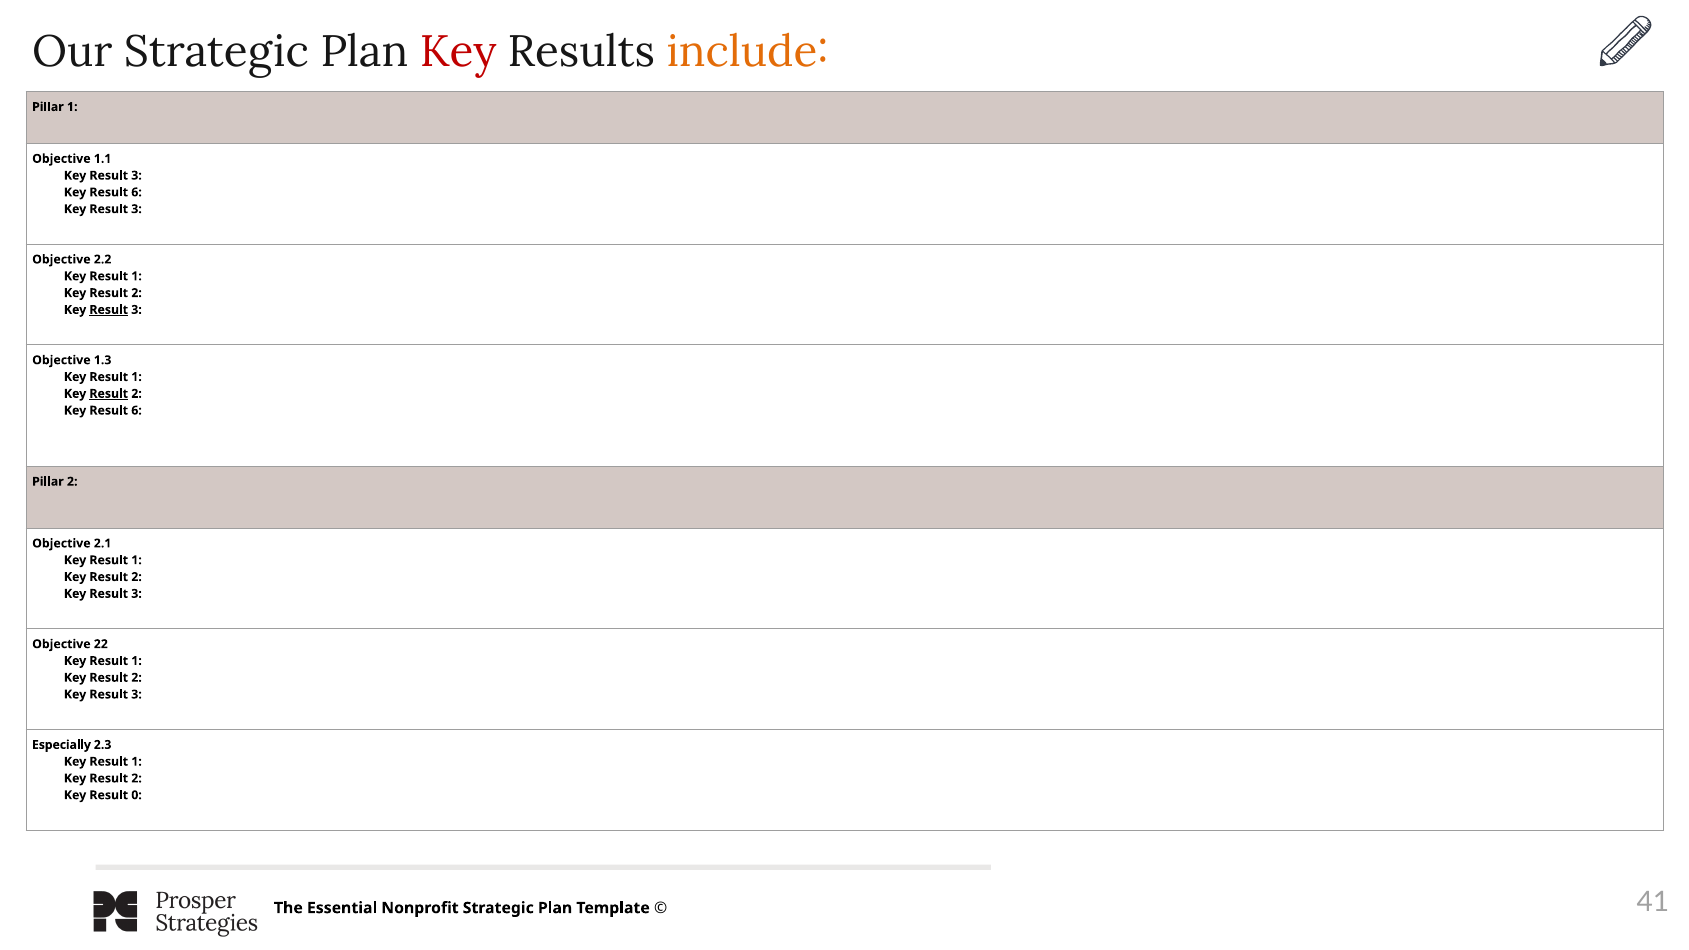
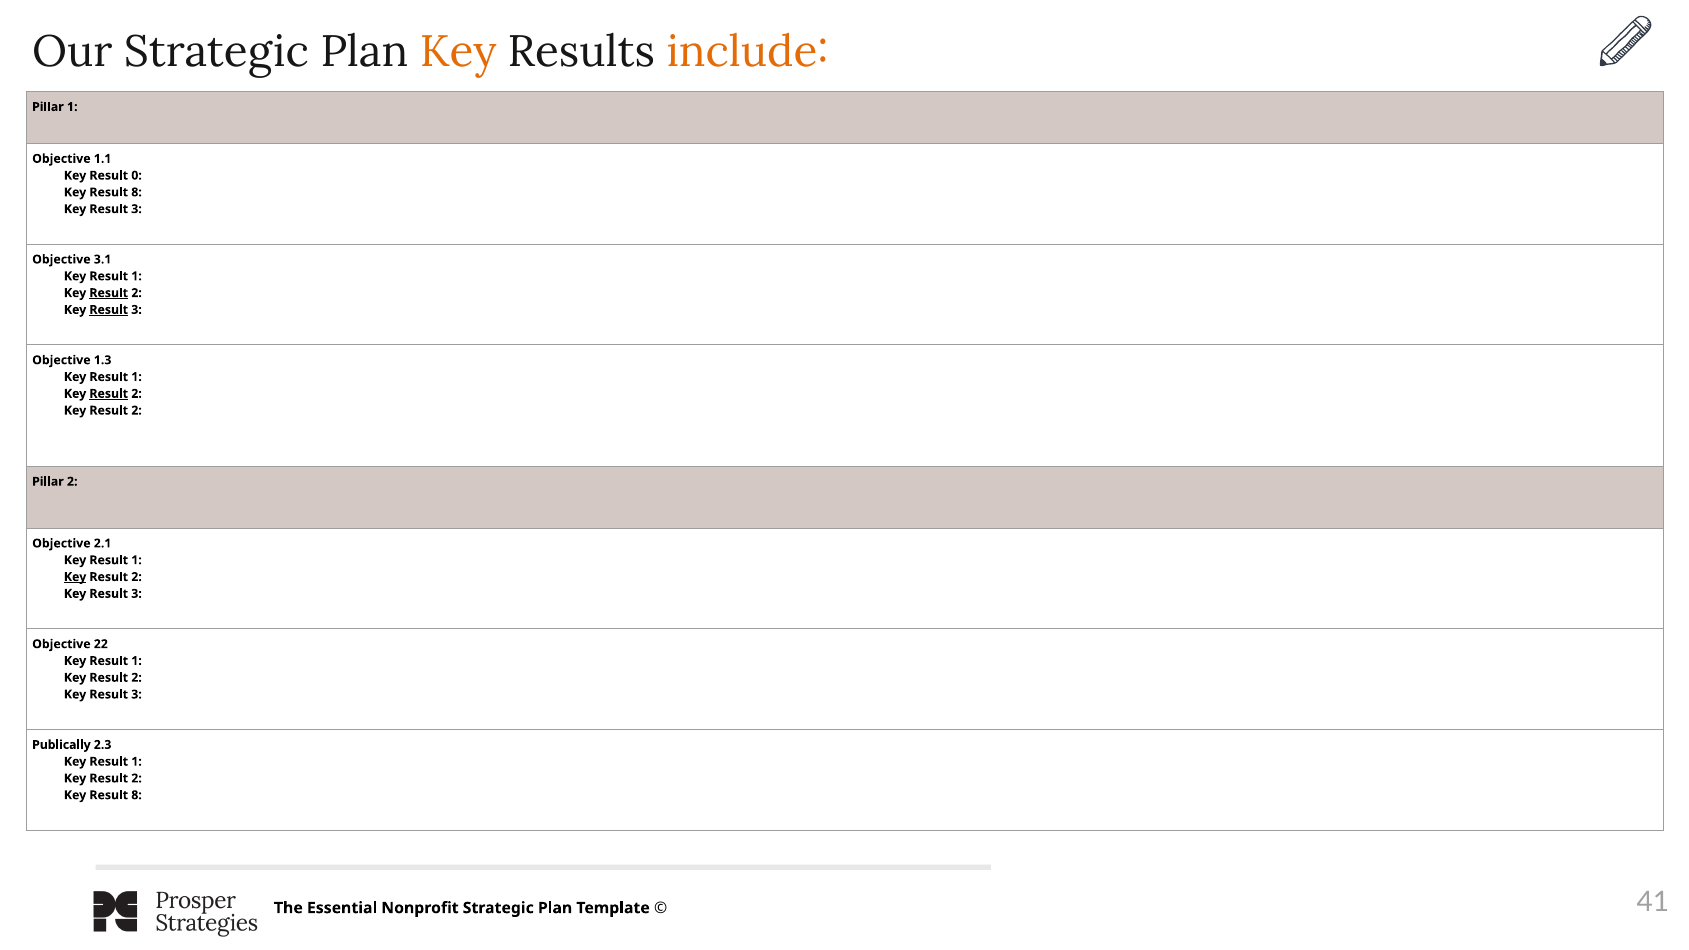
Key at (458, 52) colour: red -> orange
3 at (137, 176): 3 -> 0
6 at (137, 192): 6 -> 8
2.2: 2.2 -> 3.1
Result at (109, 293) underline: none -> present
6 at (137, 411): 6 -> 2
Key at (75, 577) underline: none -> present
Especially: Especially -> Publically
0 at (137, 795): 0 -> 8
